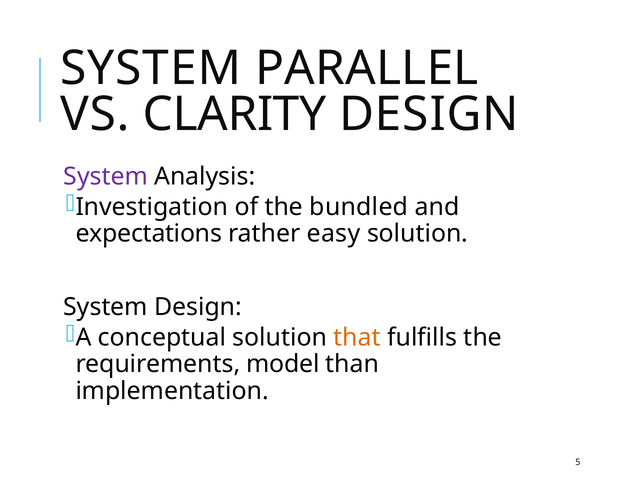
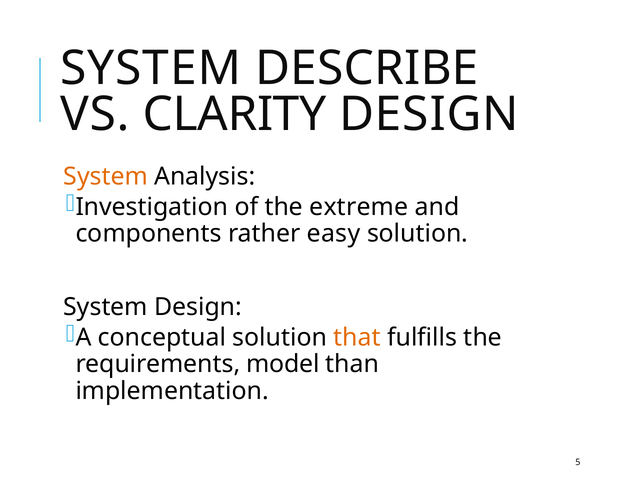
PARALLEL: PARALLEL -> DESCRIBE
System at (106, 176) colour: purple -> orange
bundled: bundled -> extreme
expectations: expectations -> components
